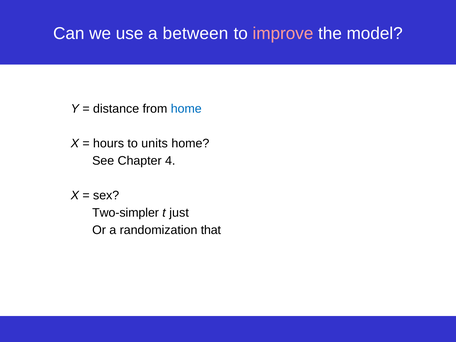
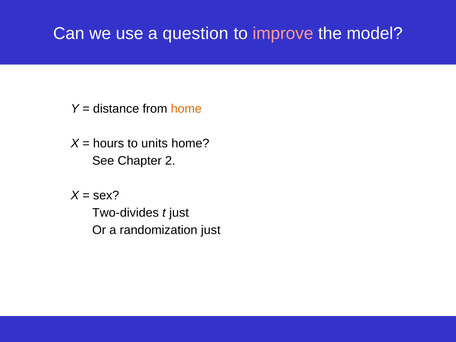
between: between -> question
home at (186, 109) colour: blue -> orange
4: 4 -> 2
Two-simpler: Two-simpler -> Two-divides
randomization that: that -> just
